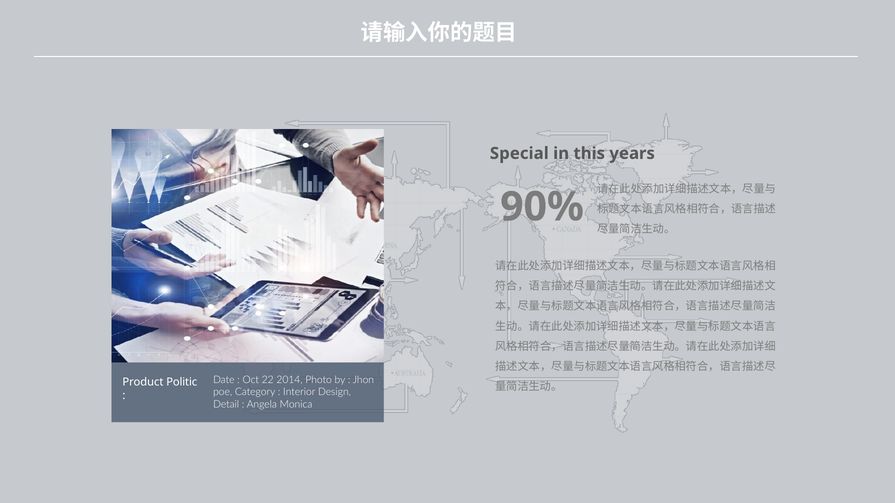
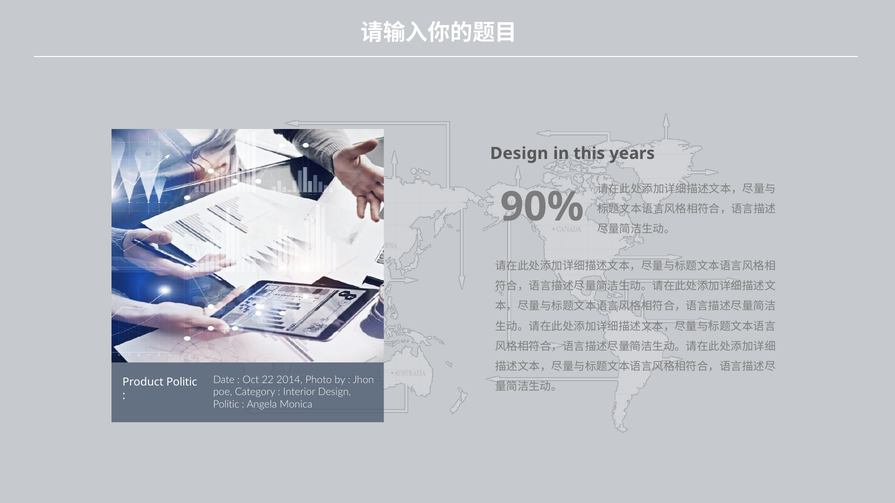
Special at (519, 154): Special -> Design
Detail at (226, 405): Detail -> Politic
